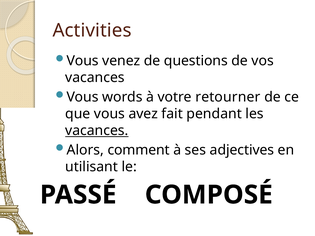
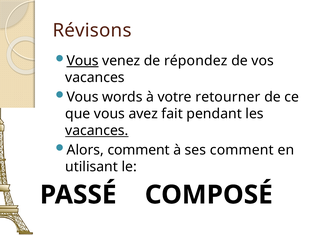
Activities: Activities -> Révisons
Vous at (83, 61) underline: none -> present
questions: questions -> répondez
ses adjectives: adjectives -> comment
